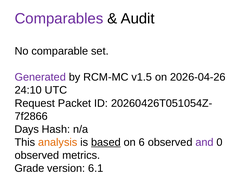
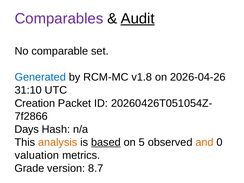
Audit underline: none -> present
Generated colour: purple -> blue
v1.5: v1.5 -> v1.8
24:10: 24:10 -> 31:10
Request: Request -> Creation
6: 6 -> 5
and colour: purple -> orange
observed at (37, 155): observed -> valuation
6.1: 6.1 -> 8.7
